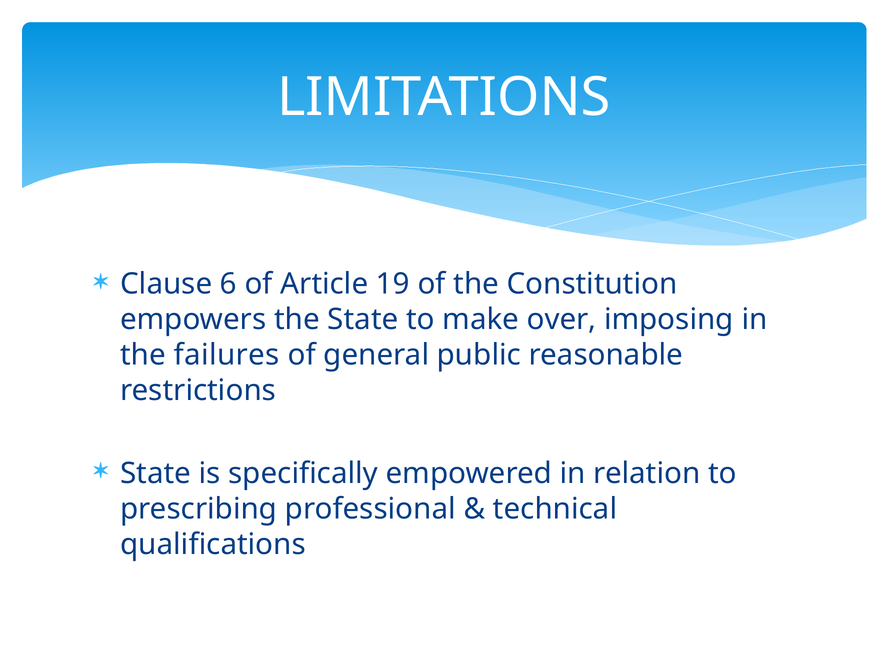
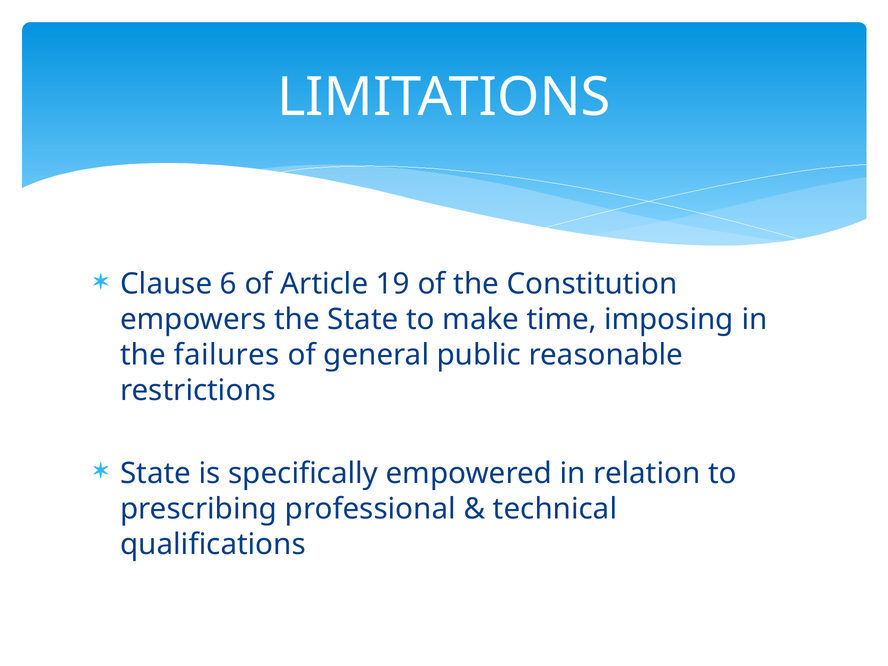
over: over -> time
